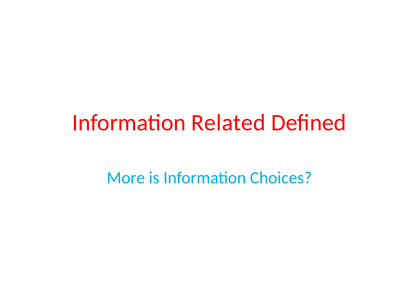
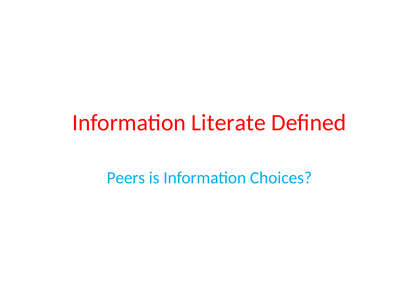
Related: Related -> Literate
More: More -> Peers
